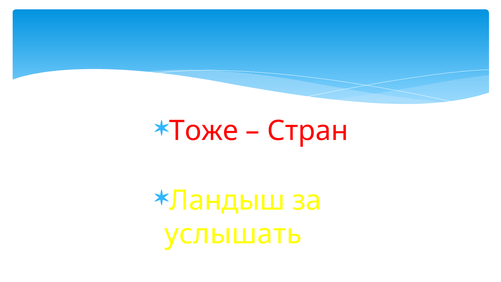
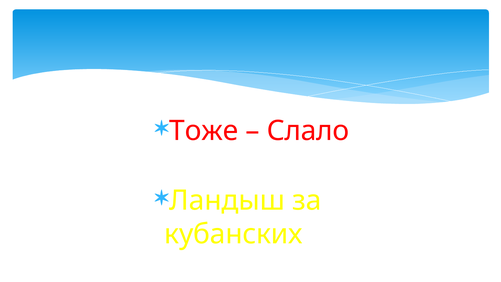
Стран: Стран -> Слало
услышать: услышать -> кубанских
